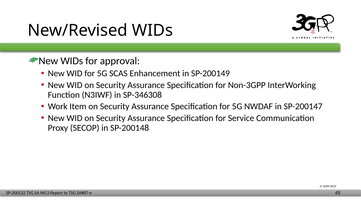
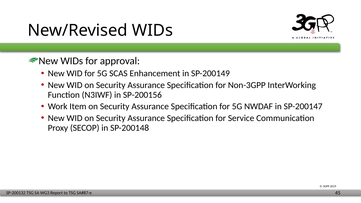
SP-346308: SP-346308 -> SP-200156
